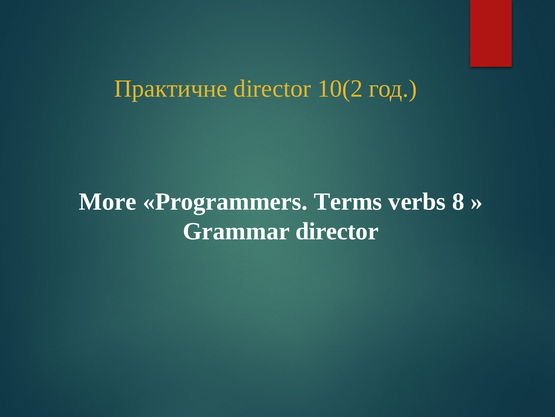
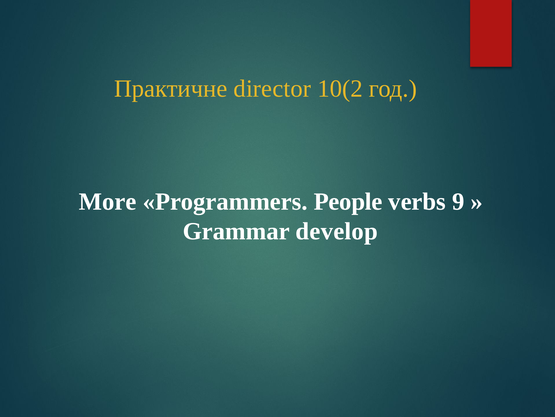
Terms: Terms -> People
8: 8 -> 9
Grammar director: director -> develop
